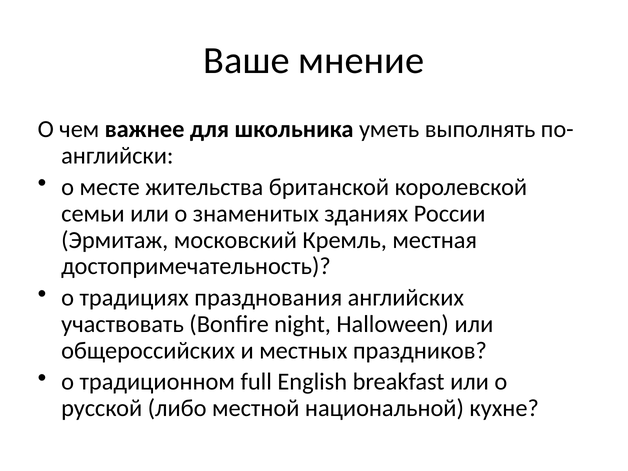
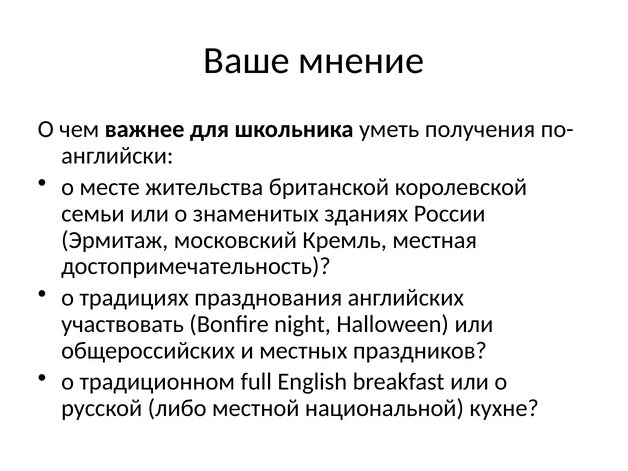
выполнять: выполнять -> получения
